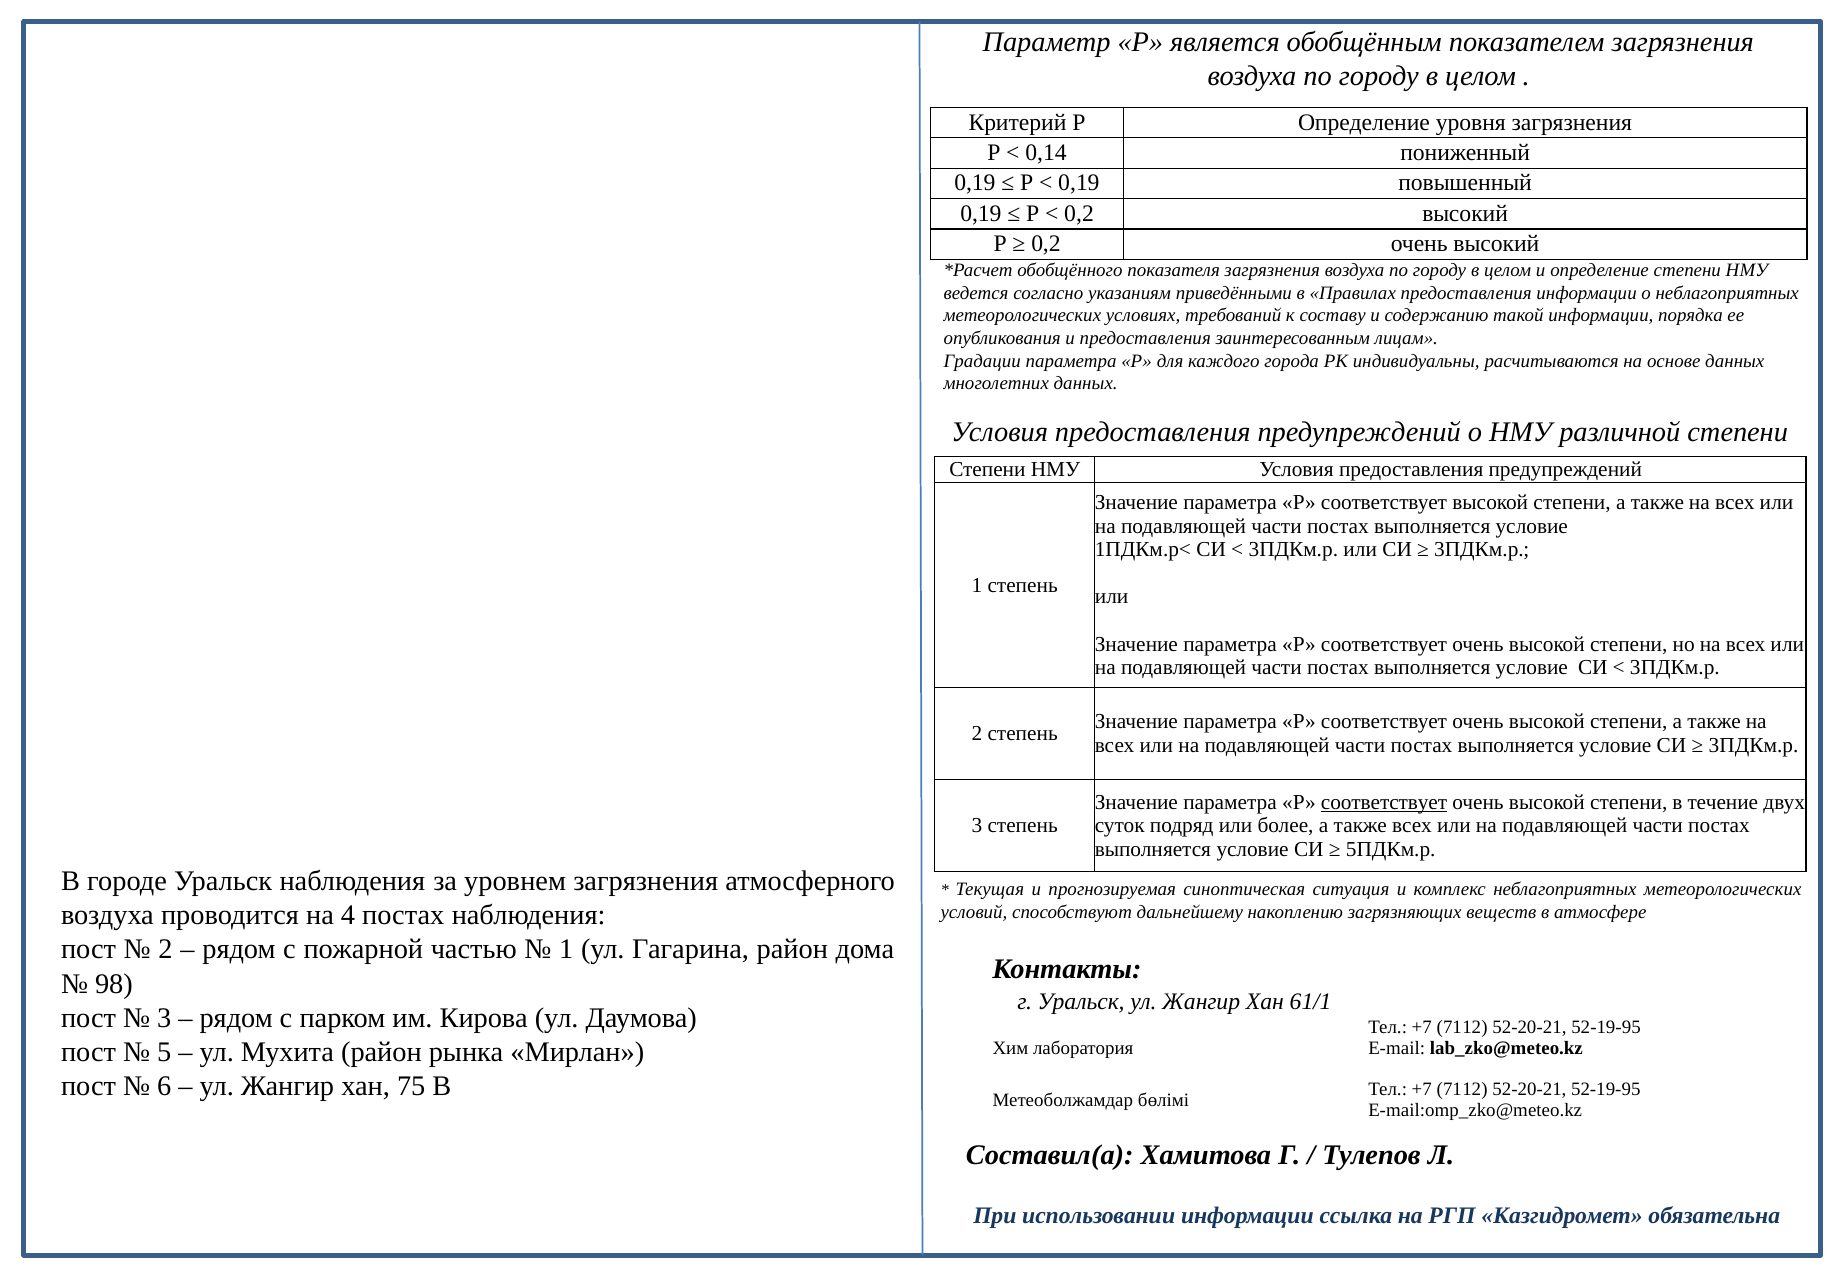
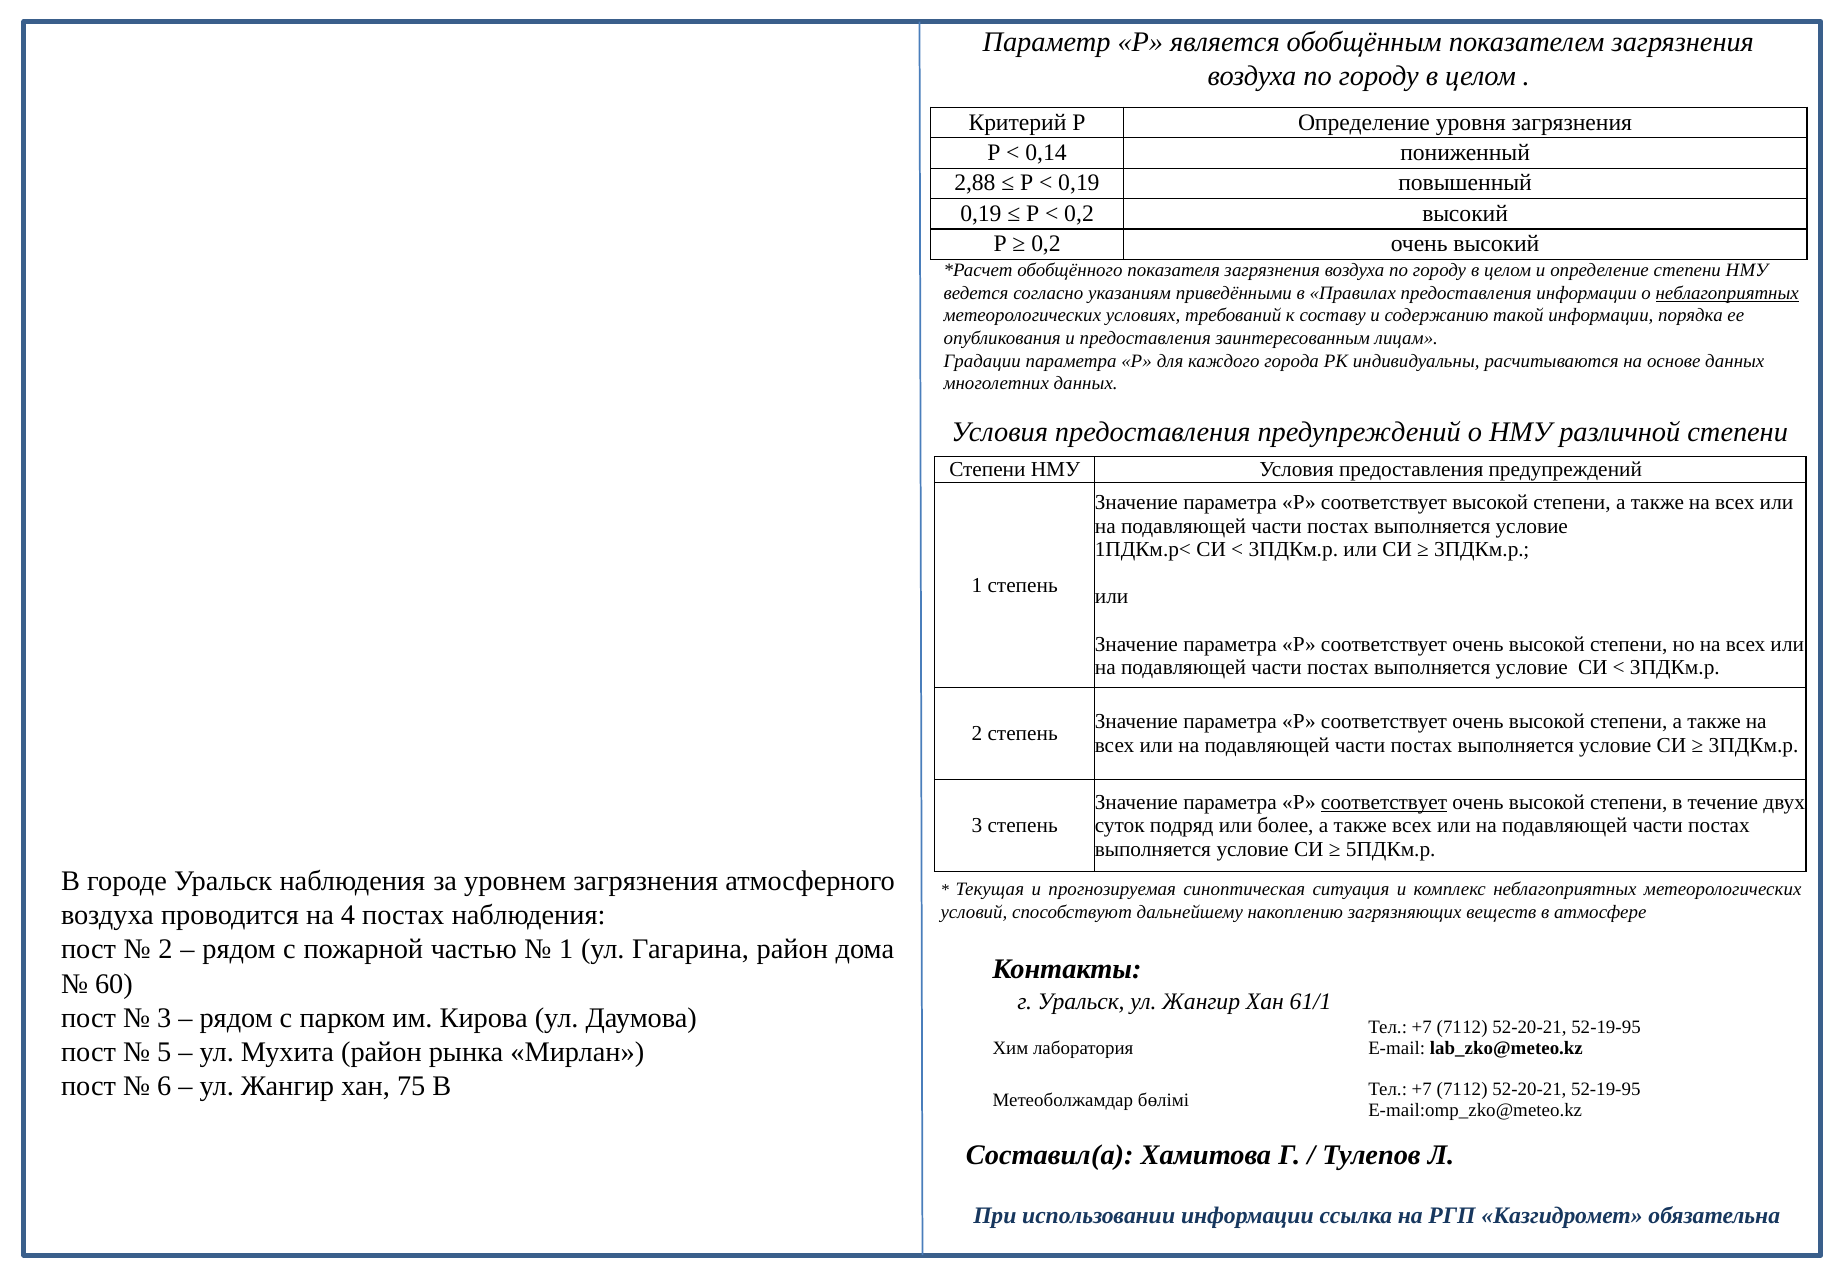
0,19 at (975, 183): 0,19 -> 2,88
неблагоприятных at (1727, 293) underline: none -> present
98: 98 -> 60
